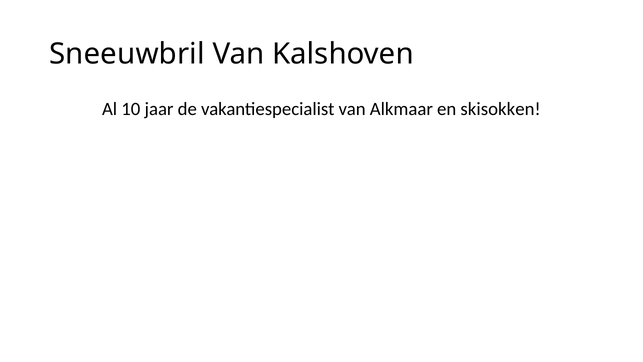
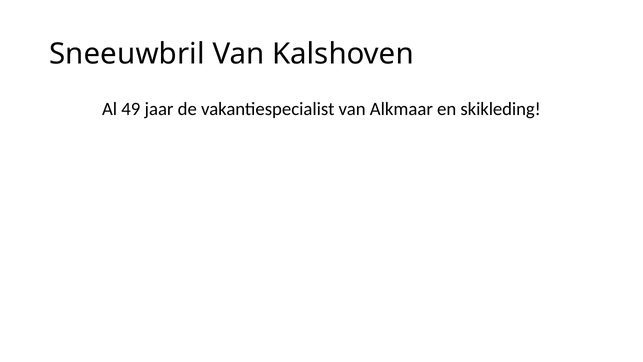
10: 10 -> 49
skisokken: skisokken -> skikleding
